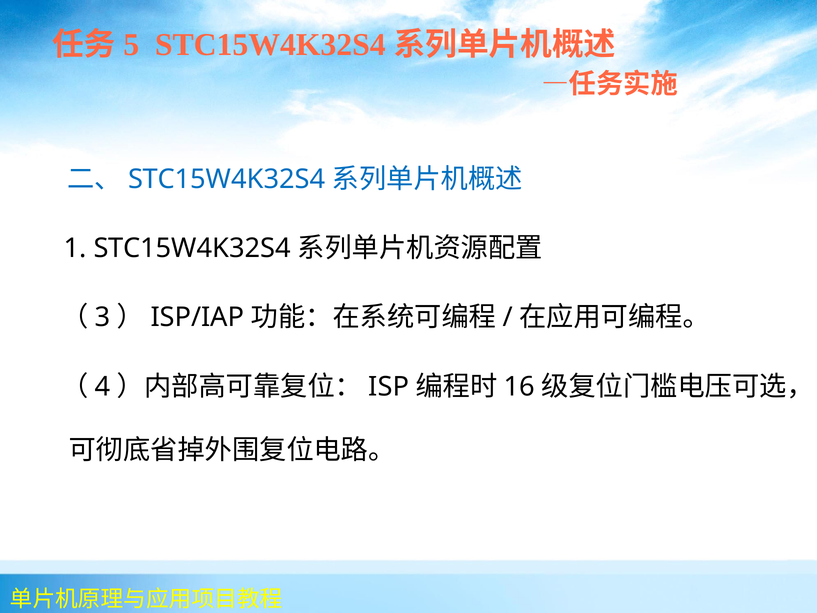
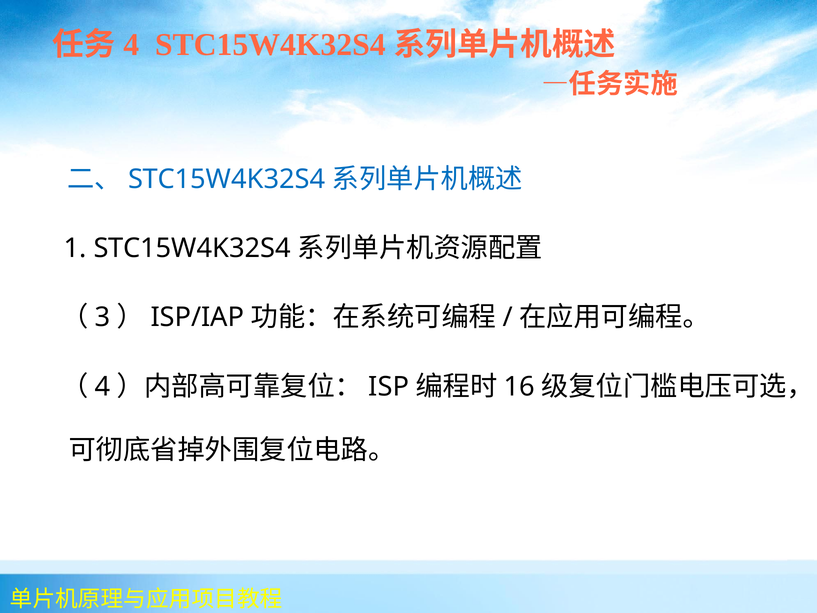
5 at (131, 45): 5 -> 4
